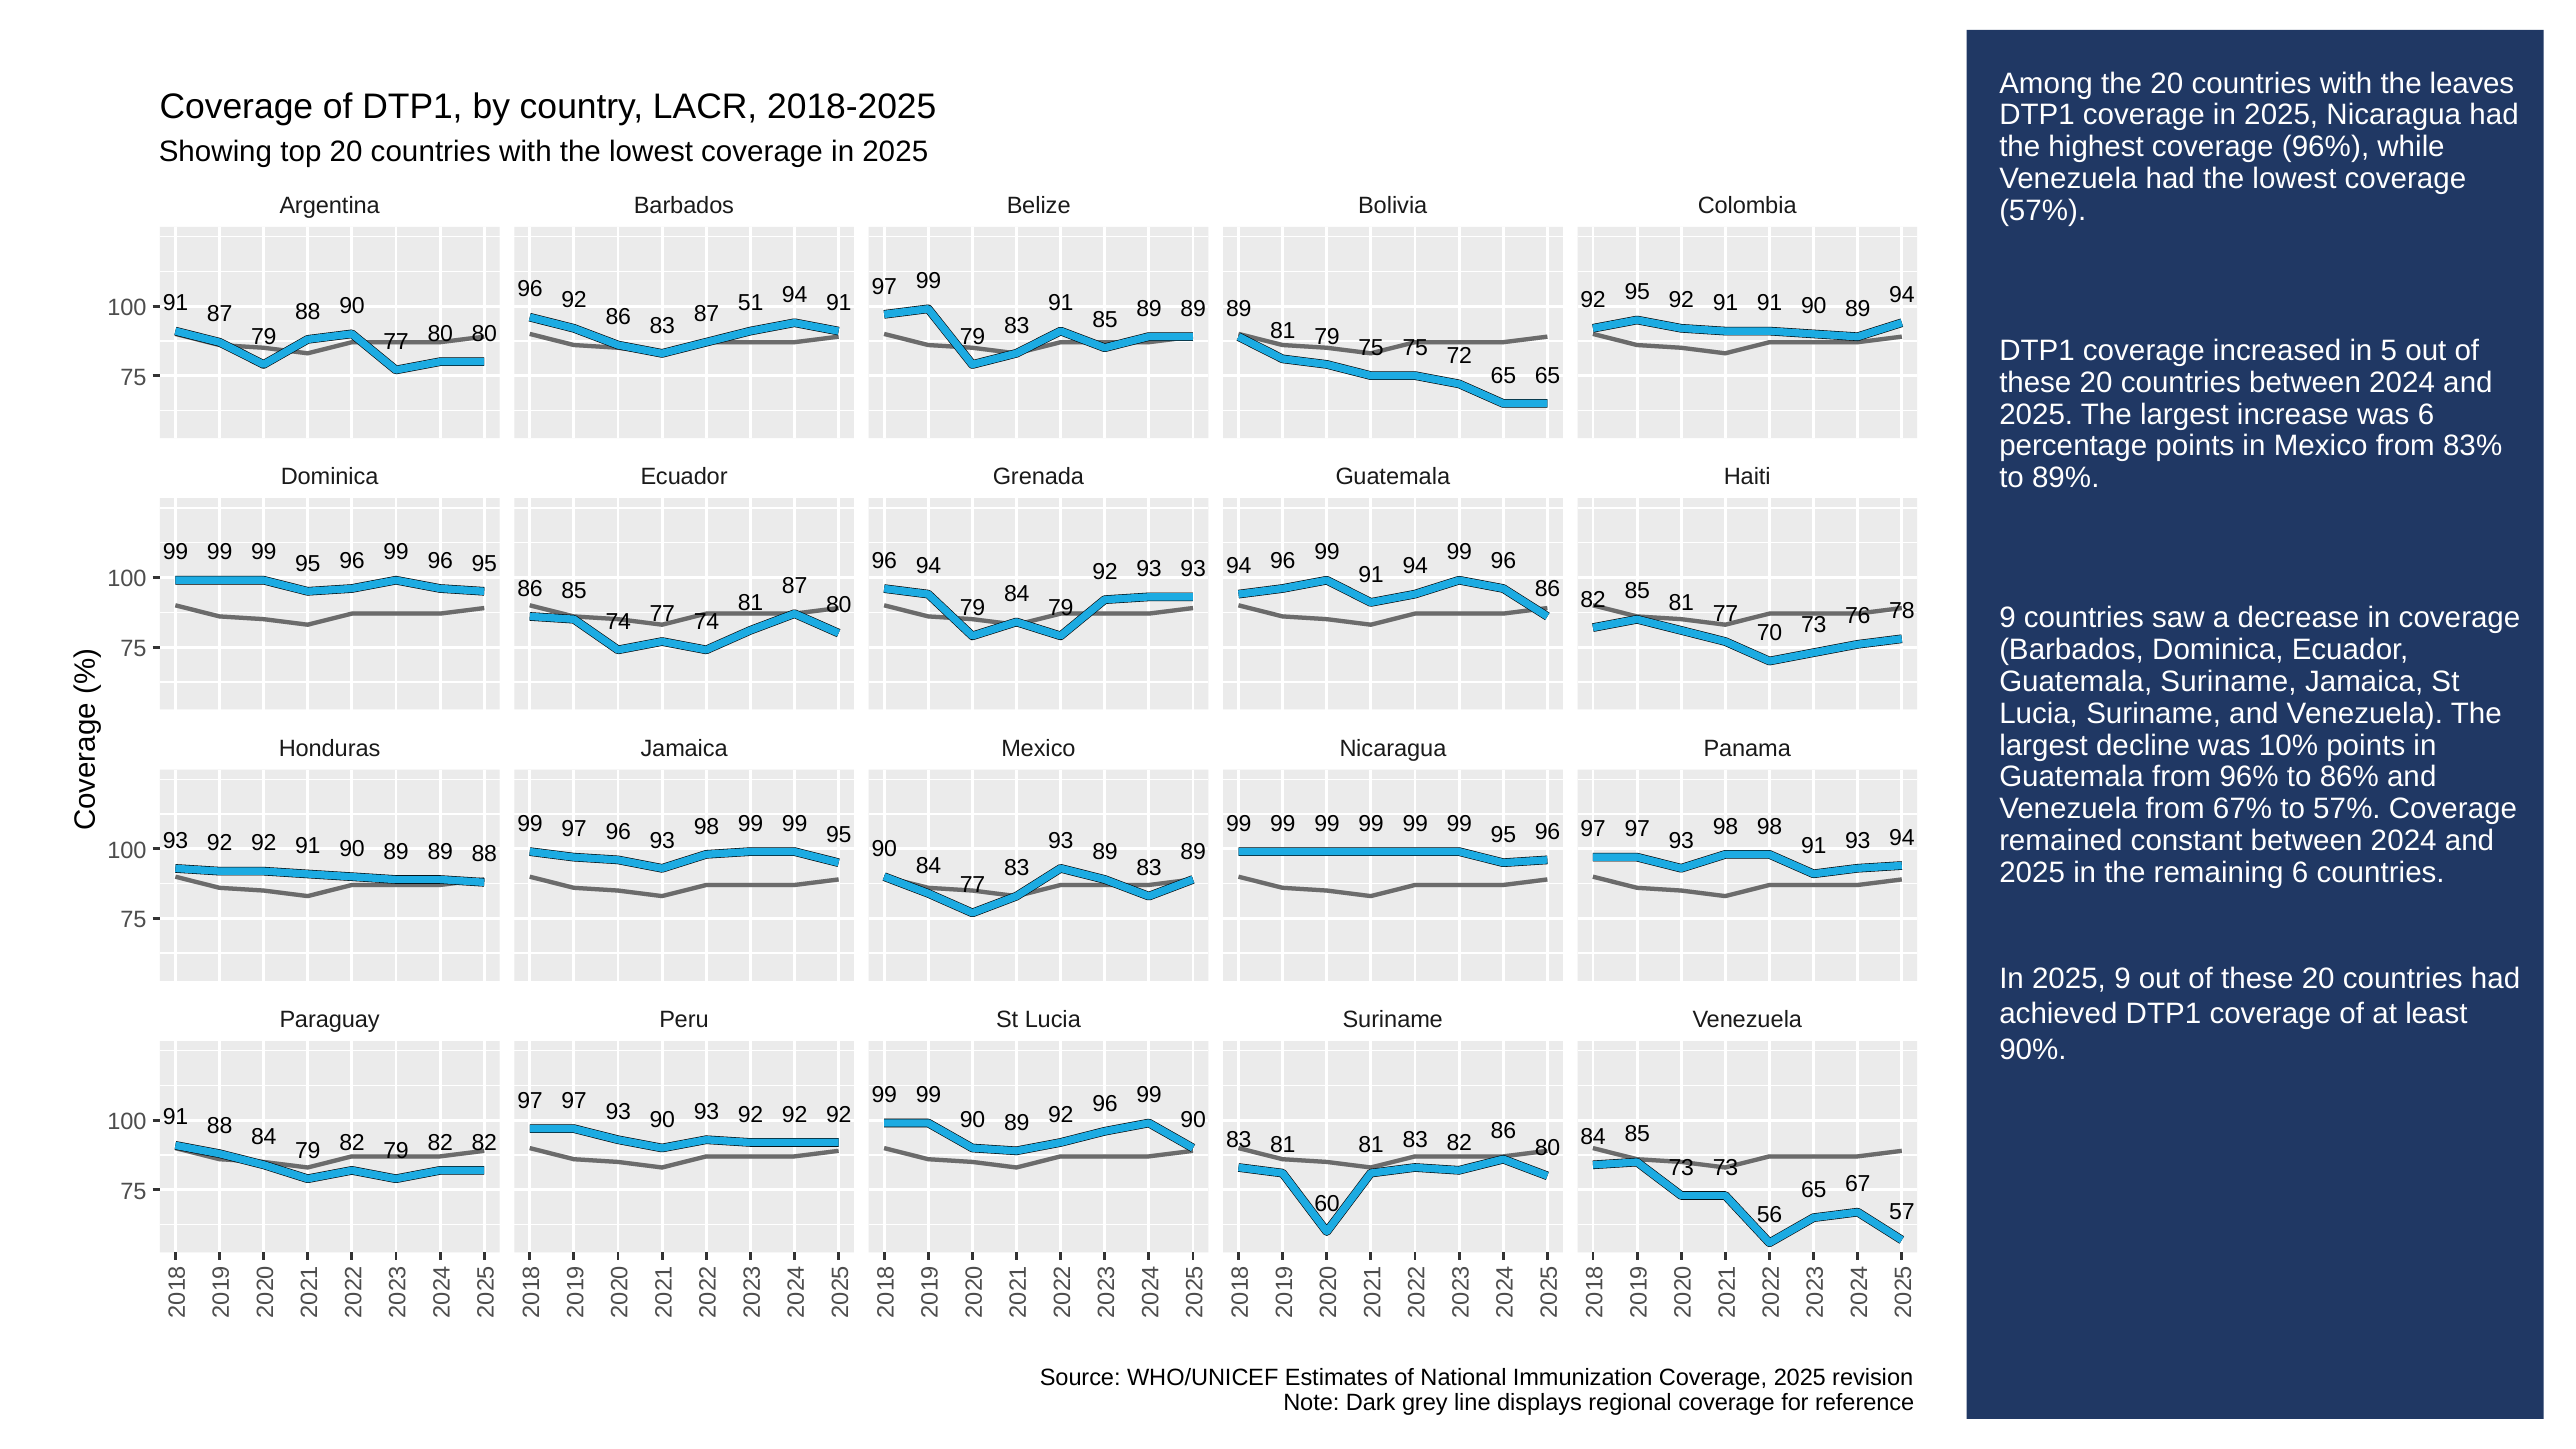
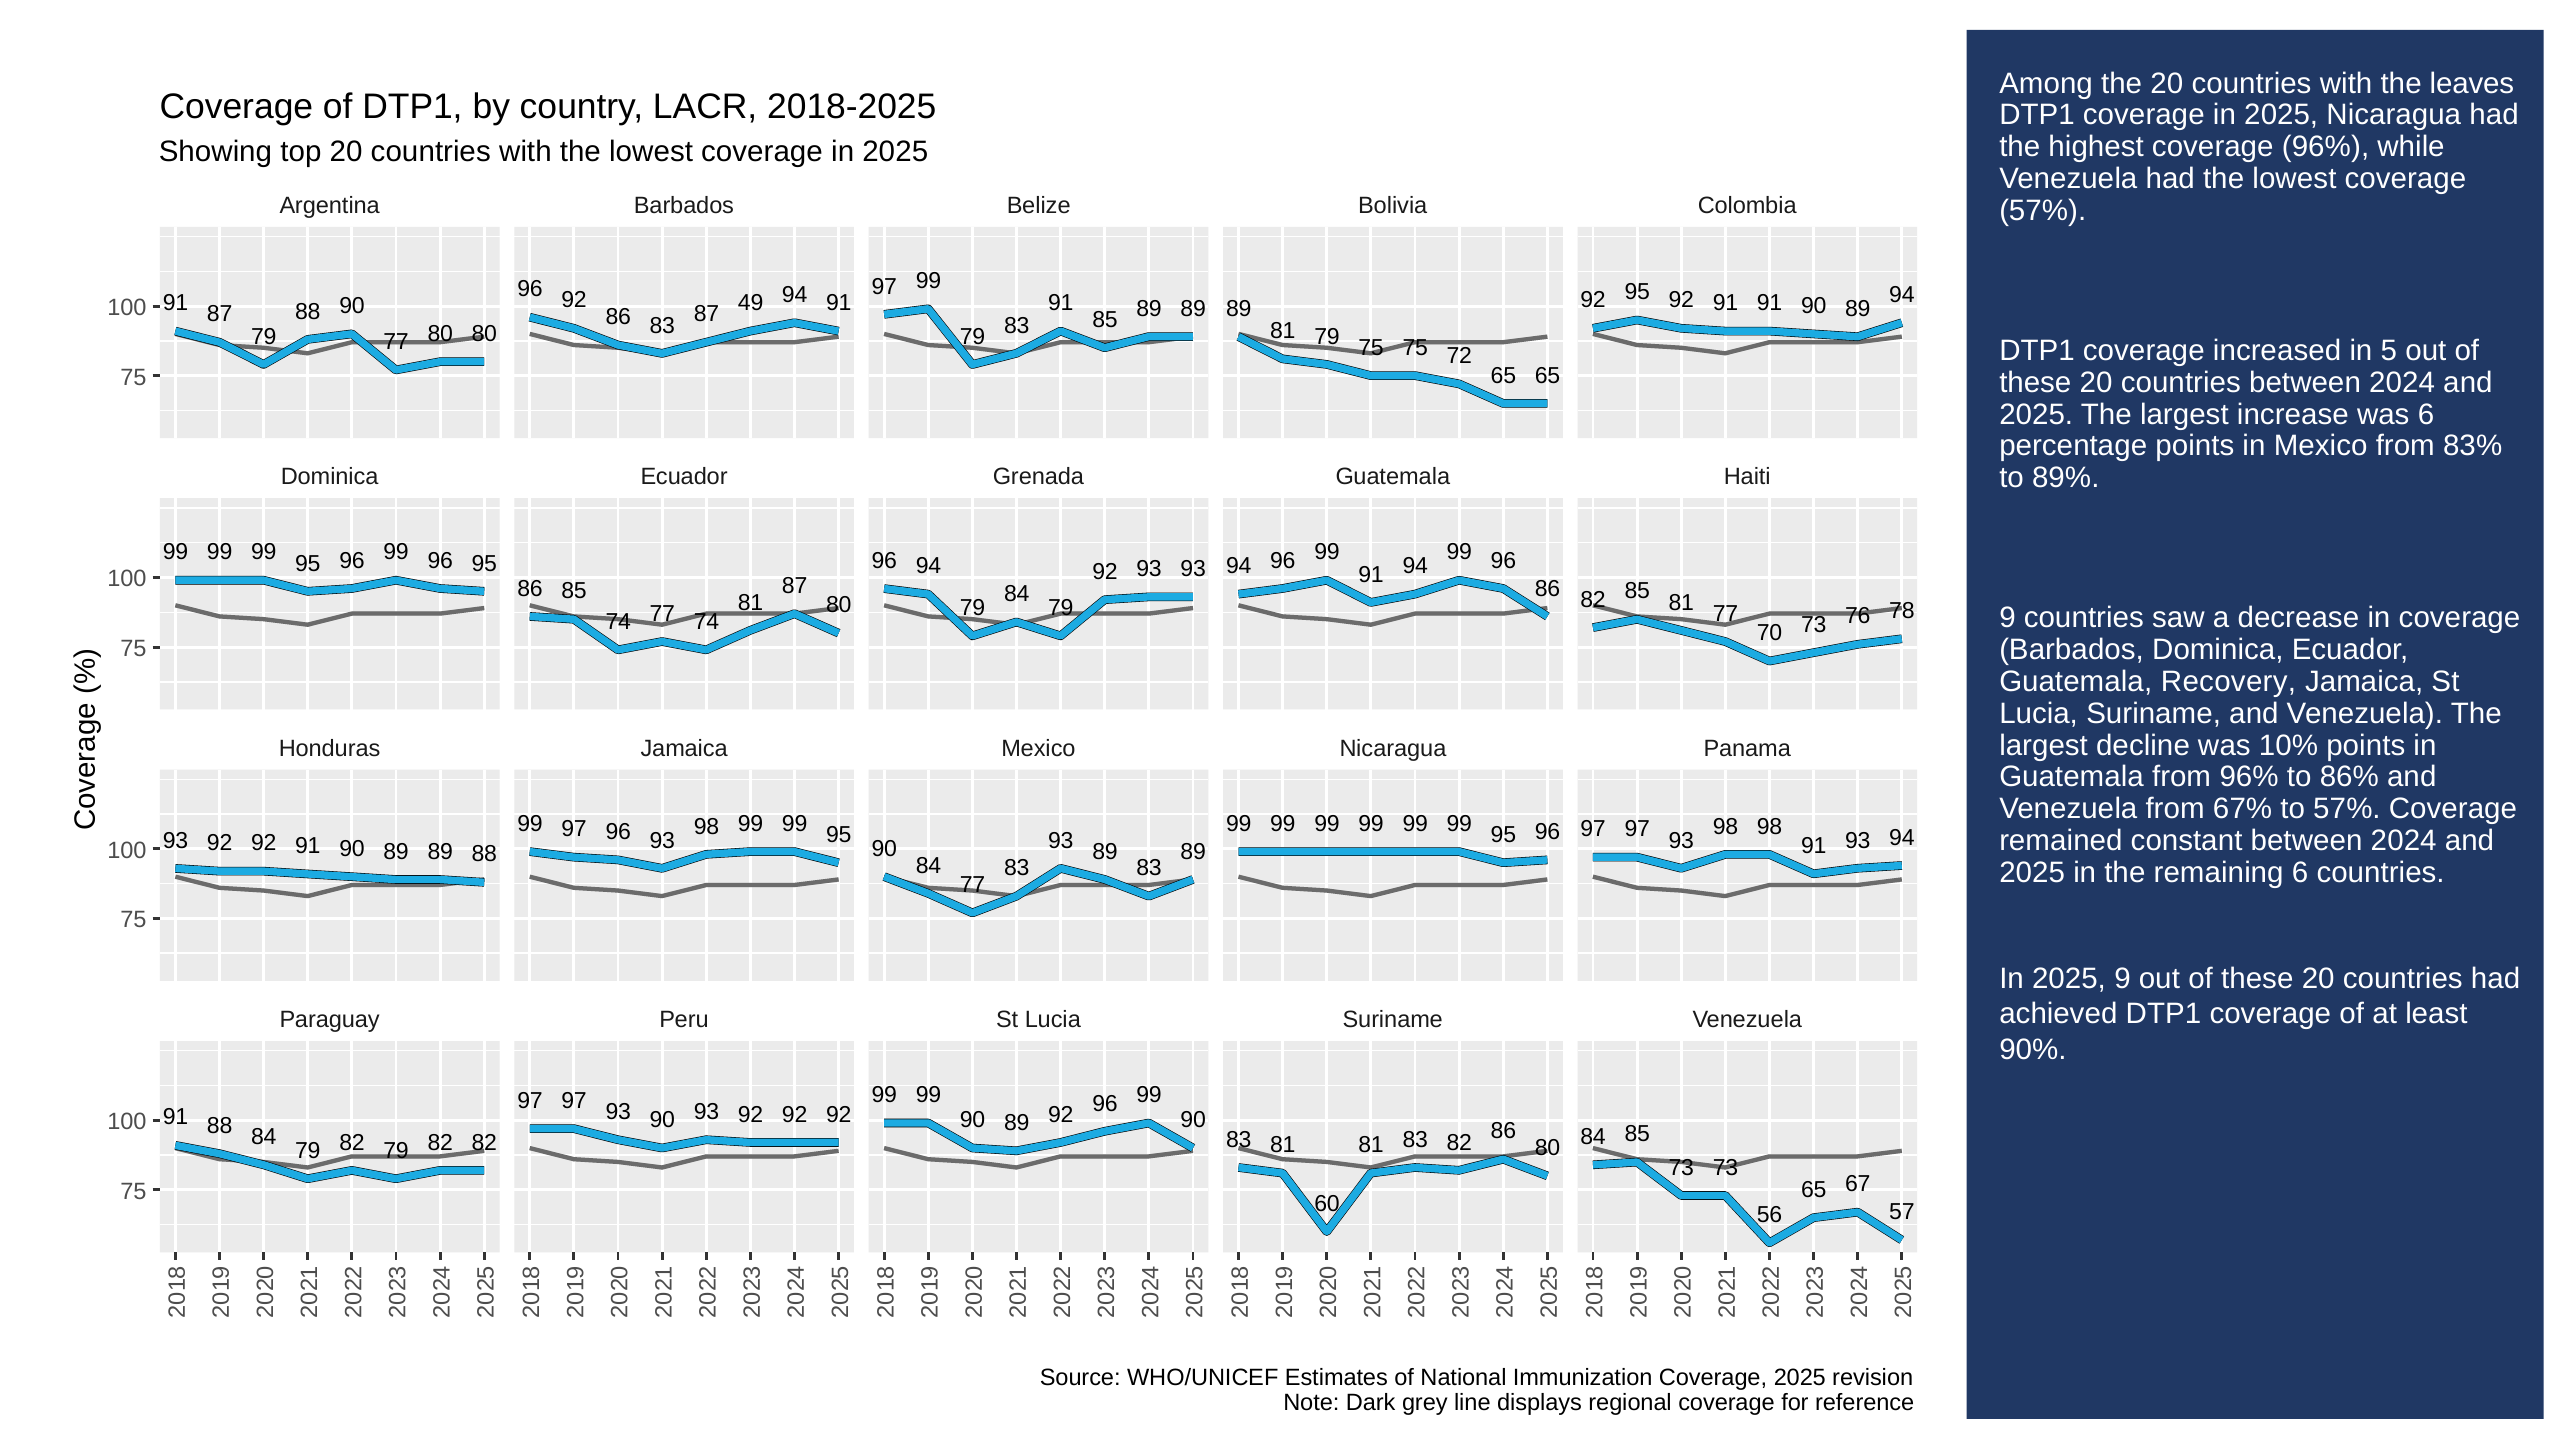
51: 51 -> 49
Guatemala Suriname: Suriname -> Recovery
